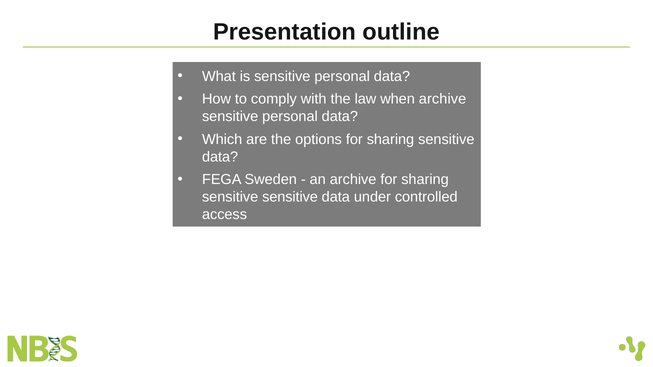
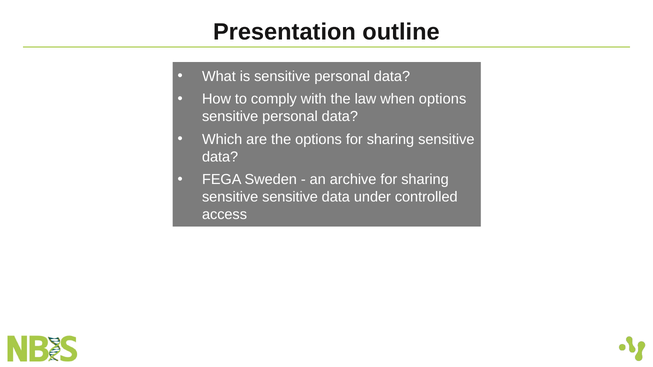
when archive: archive -> options
